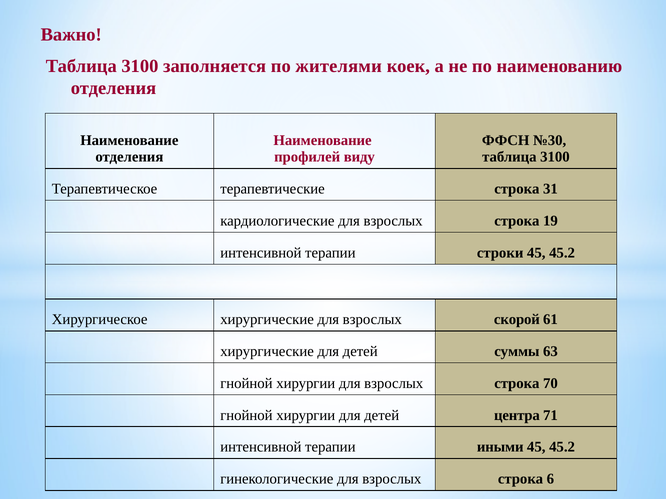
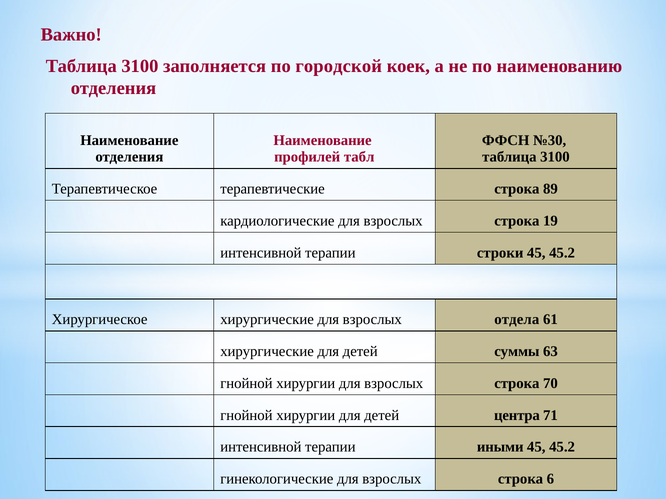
жителями: жителями -> городской
виду: виду -> табл
31: 31 -> 89
скорой: скорой -> отдела
